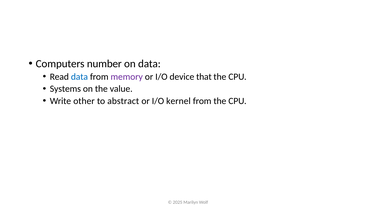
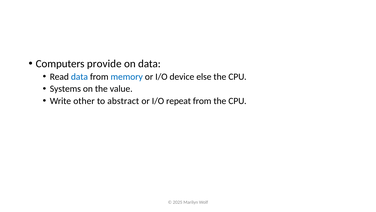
number: number -> provide
memory colour: purple -> blue
that: that -> else
kernel: kernel -> repeat
